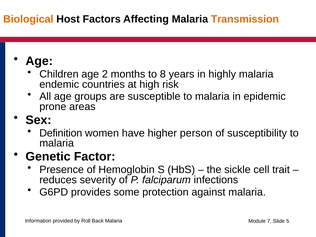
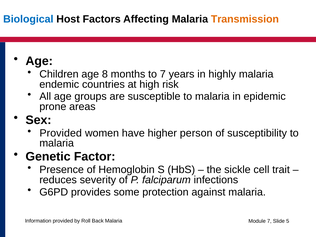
Biological colour: orange -> blue
2: 2 -> 8
to 8: 8 -> 7
Definition at (61, 133): Definition -> Provided
